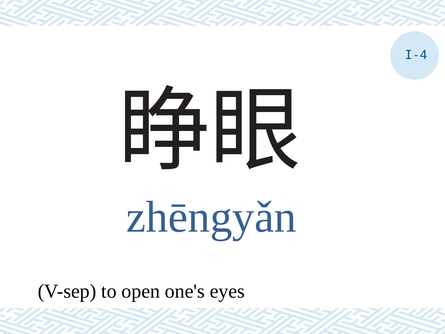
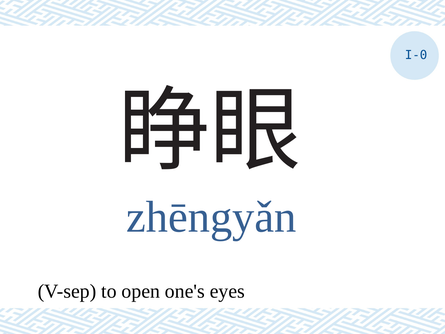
I-4: I-4 -> I-0
